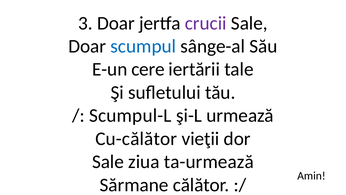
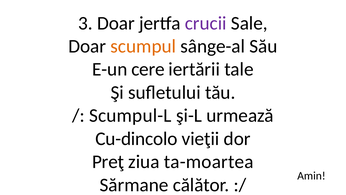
scumpul colour: blue -> orange
Cu-călător: Cu-călător -> Cu-dincolo
Sale at (108, 162): Sale -> Preţ
ta-urmează: ta-urmează -> ta-moartea
